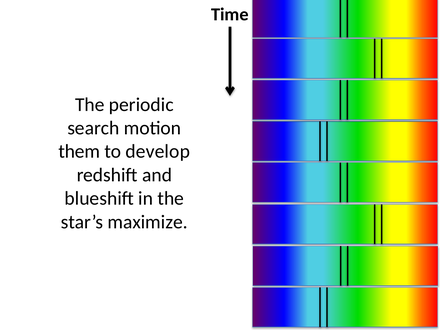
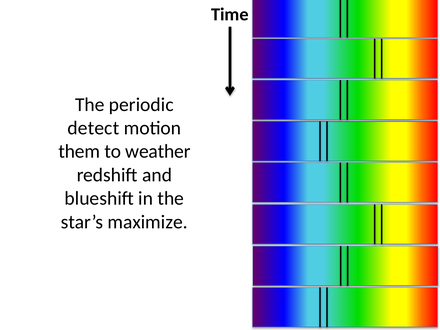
search: search -> detect
develop: develop -> weather
